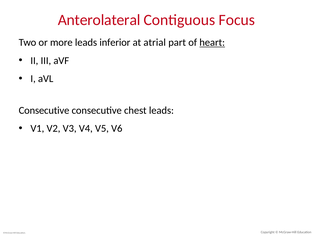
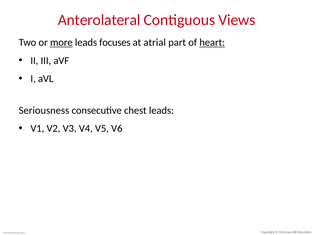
Focus: Focus -> Views
more underline: none -> present
inferior: inferior -> focuses
Consecutive at (44, 110): Consecutive -> Seriousness
